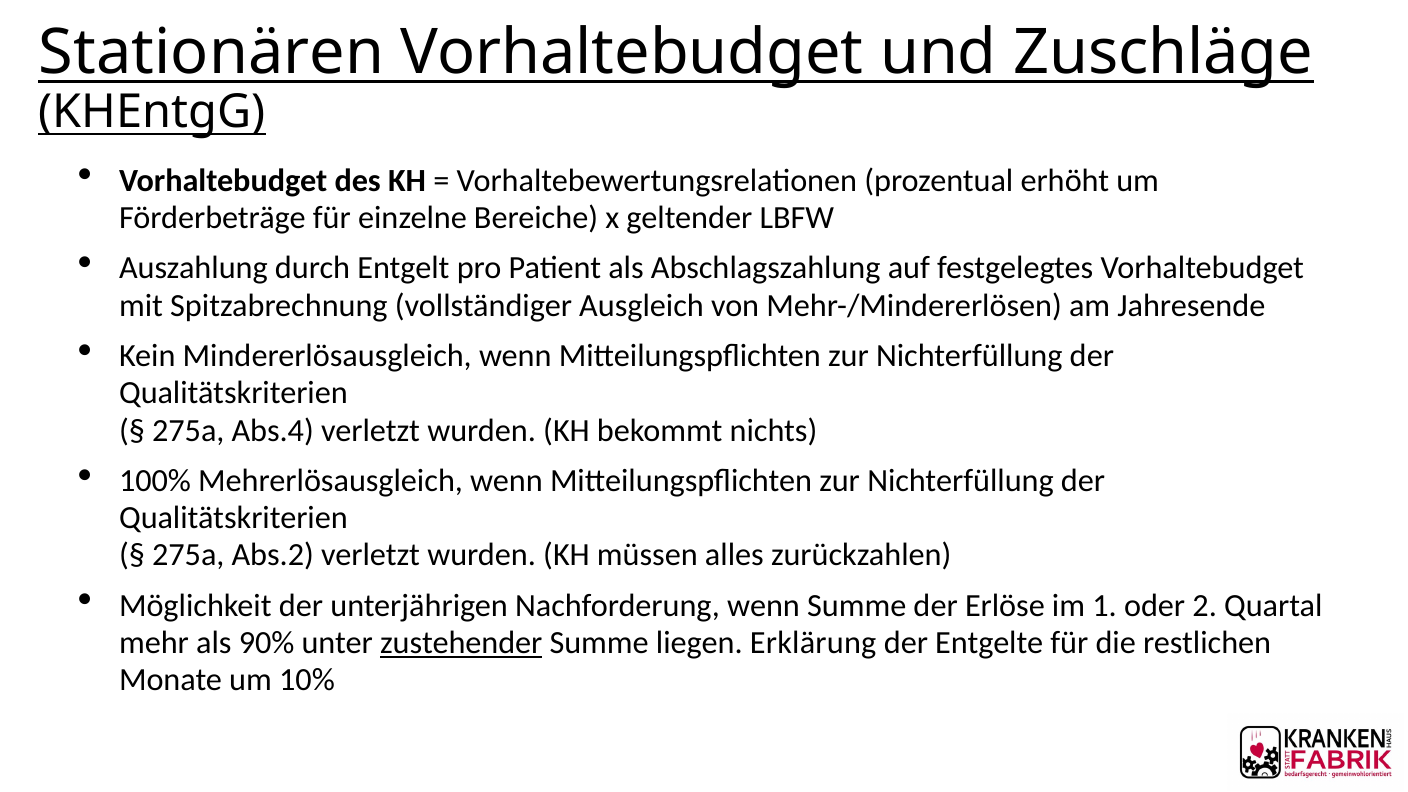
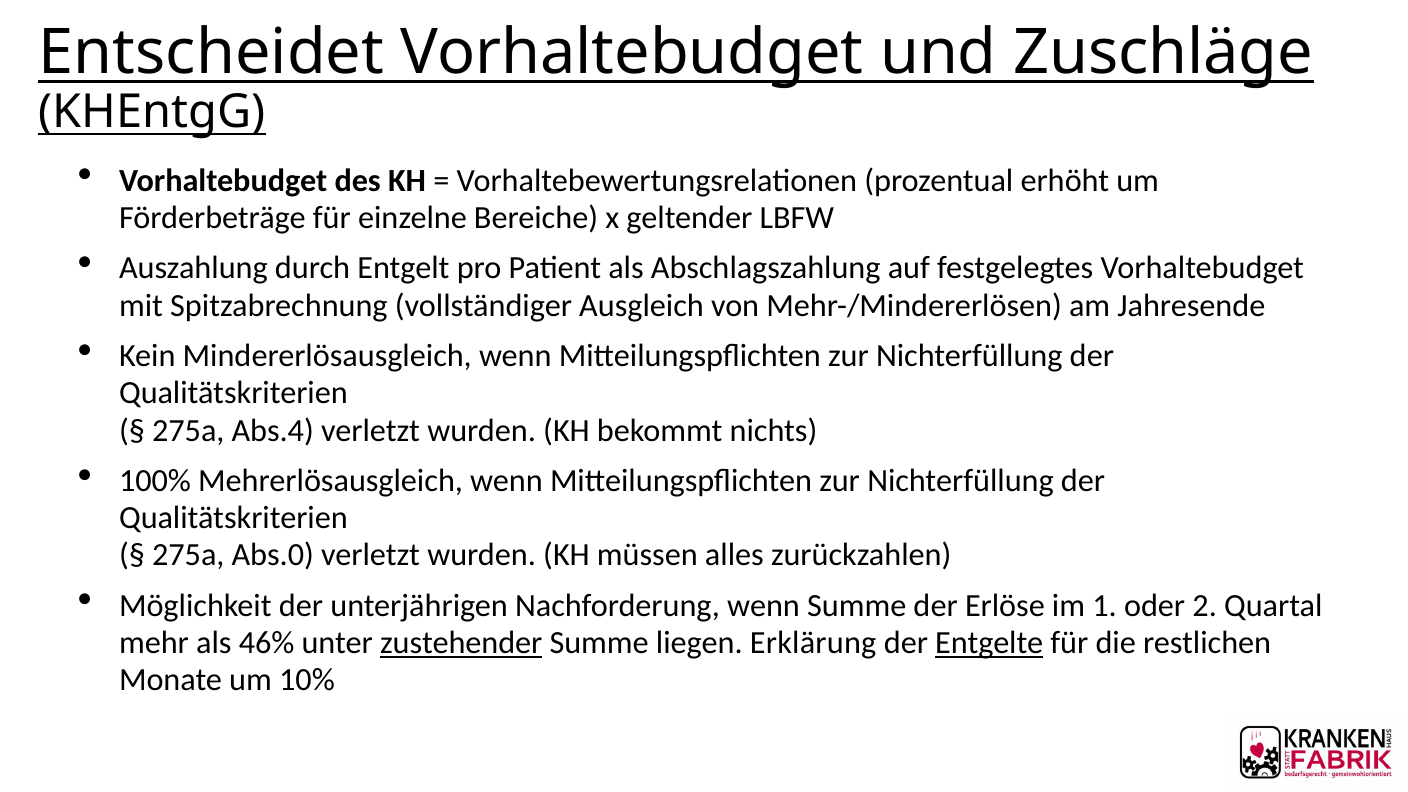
Stationären: Stationären -> Entscheidet
Abs.2: Abs.2 -> Abs.0
90%: 90% -> 46%
Entgelte underline: none -> present
